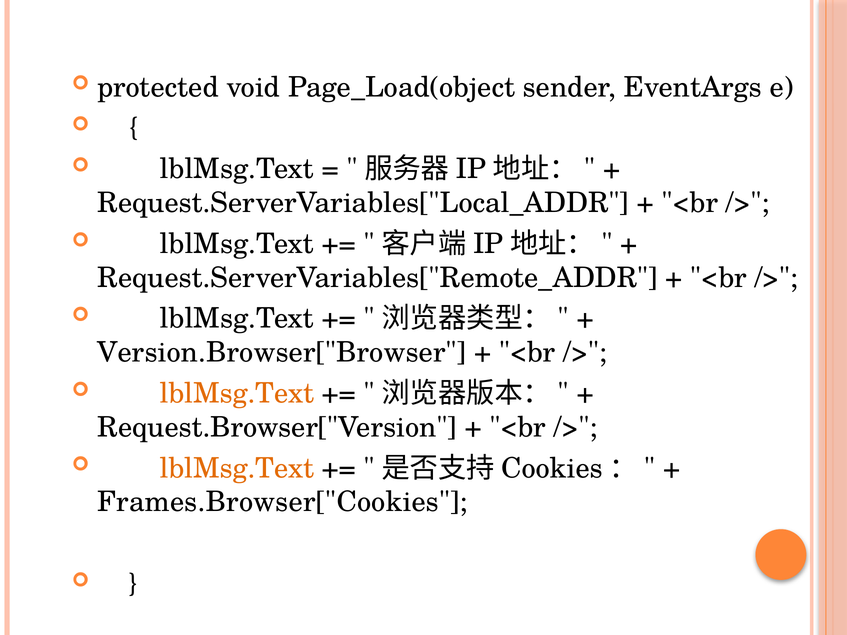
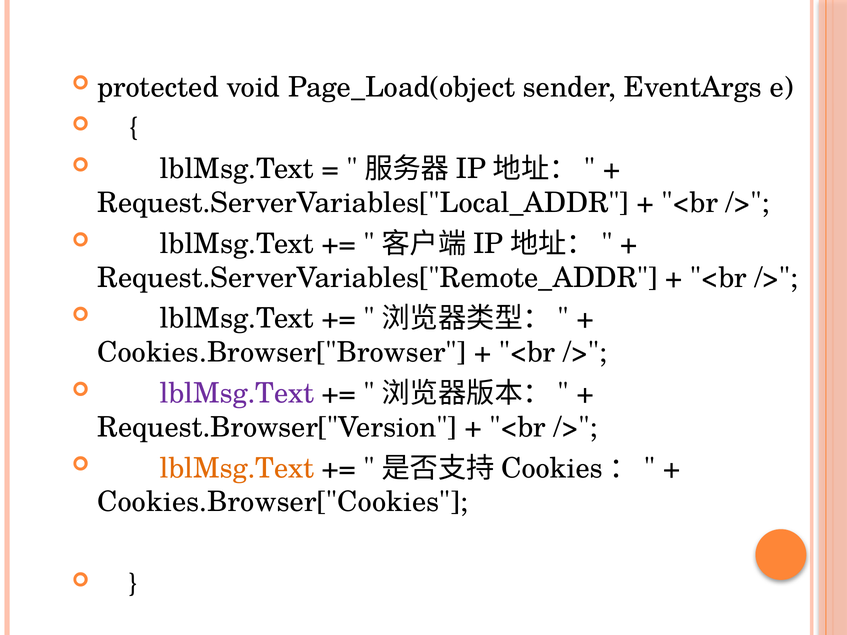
Version.Browser["Browser: Version.Browser["Browser -> Cookies.Browser["Browser
lblMsg.Text at (237, 394) colour: orange -> purple
Frames.Browser["Cookies: Frames.Browser["Cookies -> Cookies.Browser["Cookies
